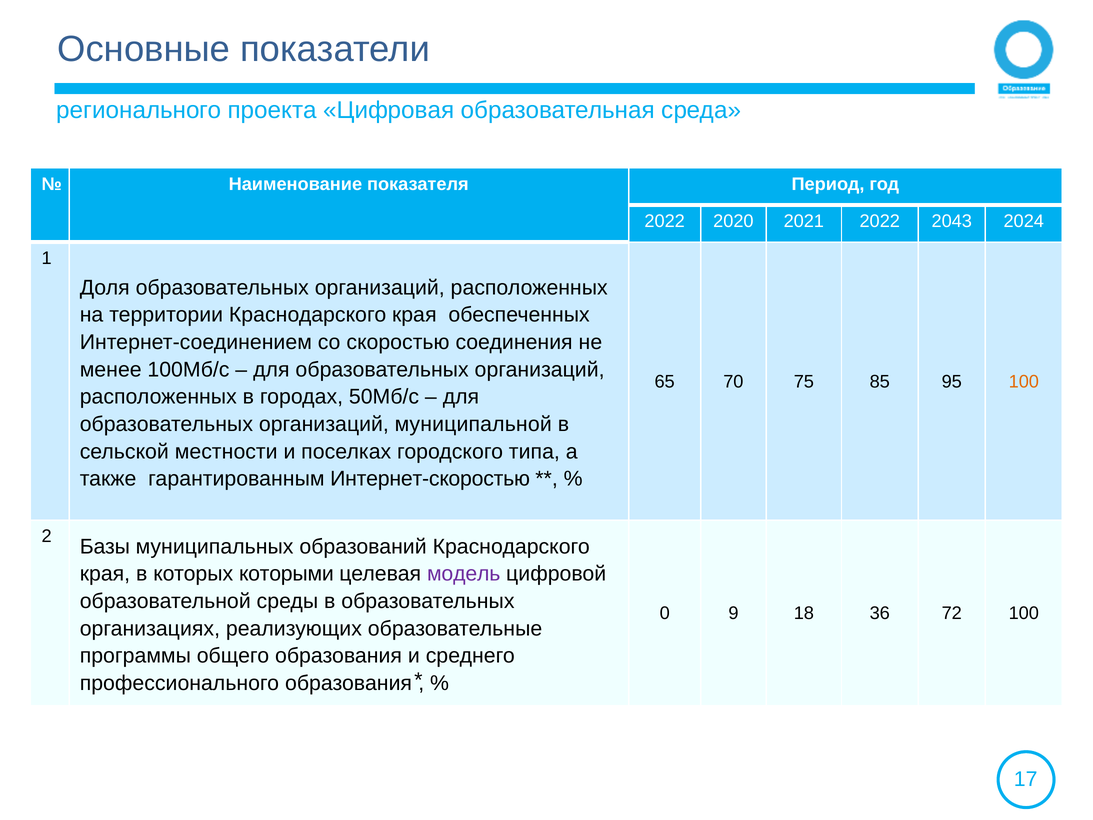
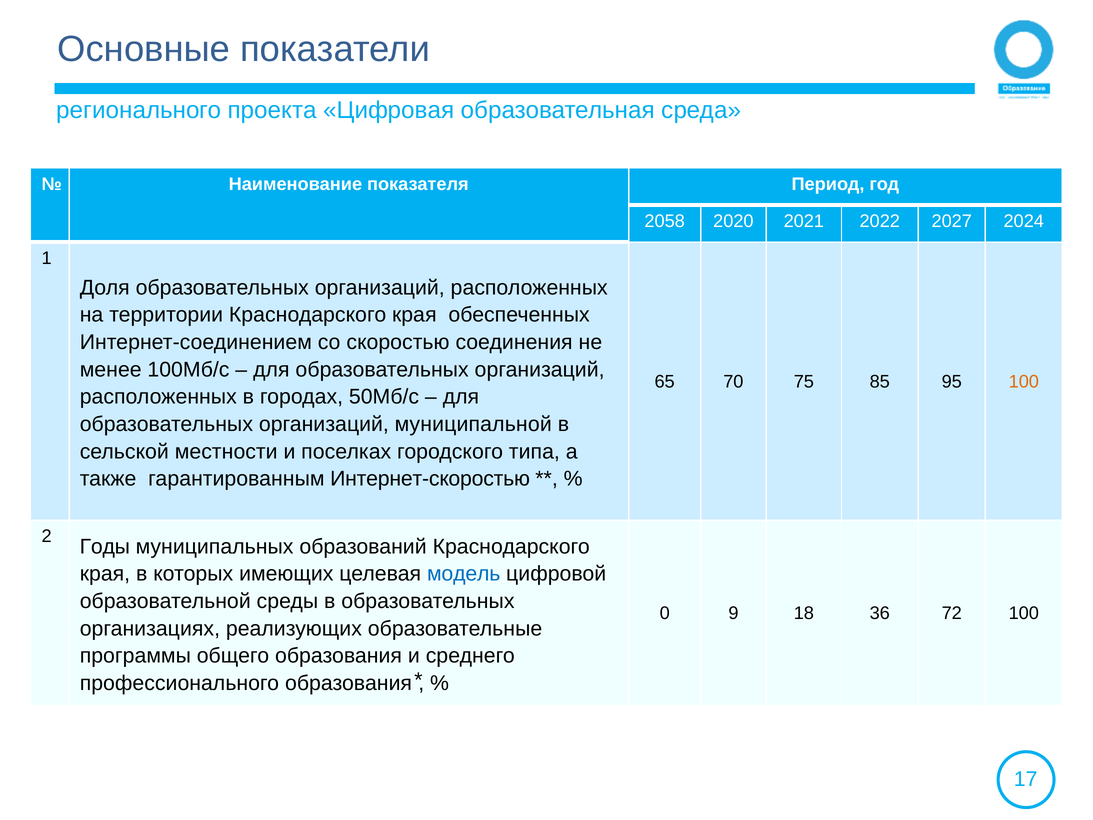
2022 at (665, 221): 2022 -> 2058
2043: 2043 -> 2027
Базы: Базы -> Годы
которыми: которыми -> имеющих
модель colour: purple -> blue
